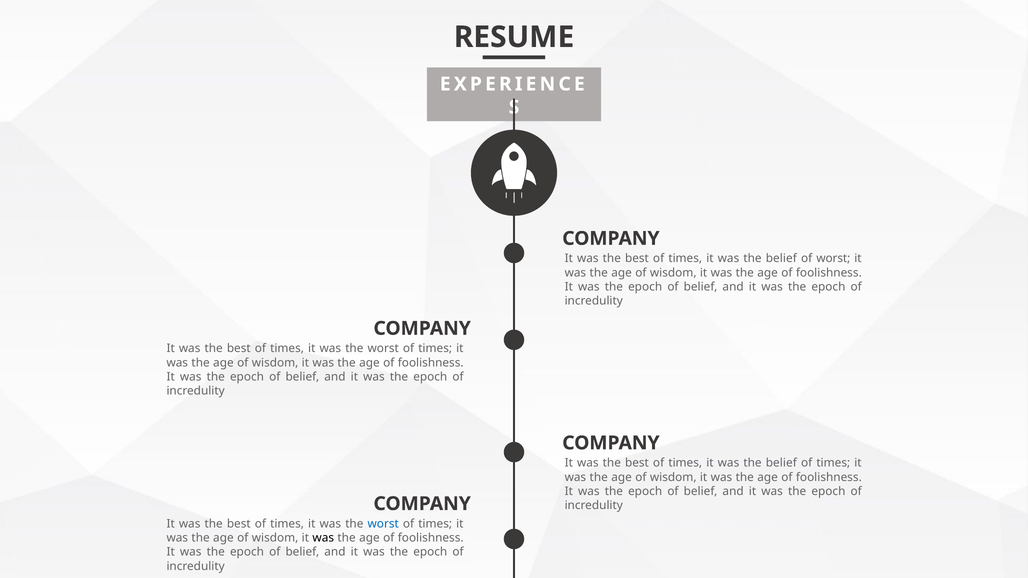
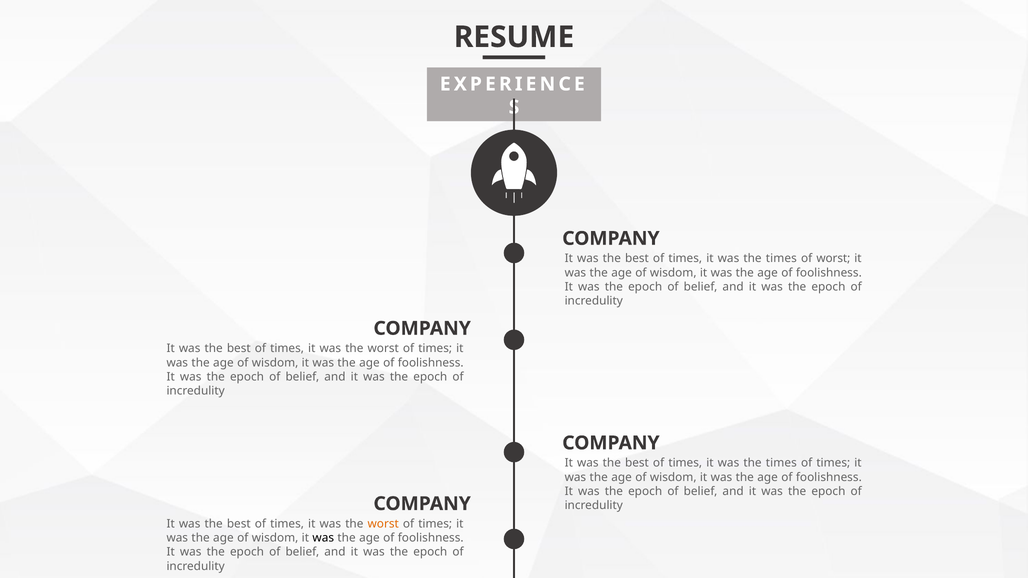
belief at (781, 259): belief -> times
belief at (781, 463): belief -> times
worst at (383, 524) colour: blue -> orange
